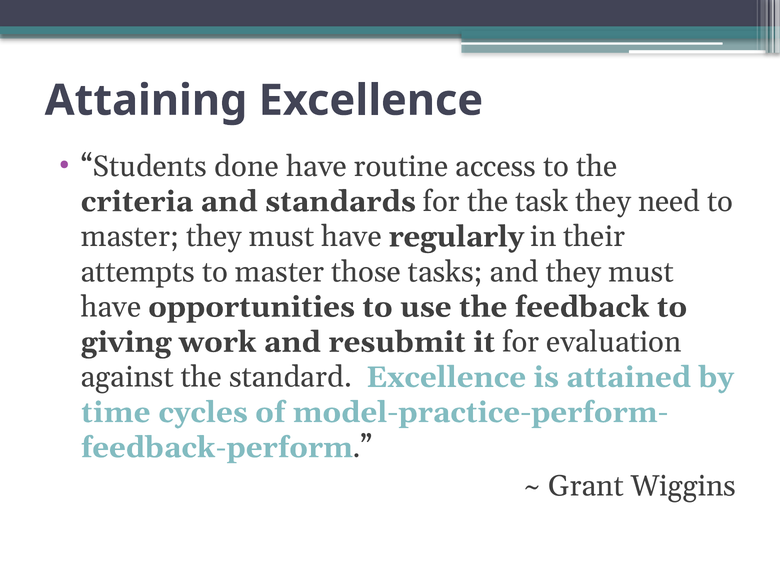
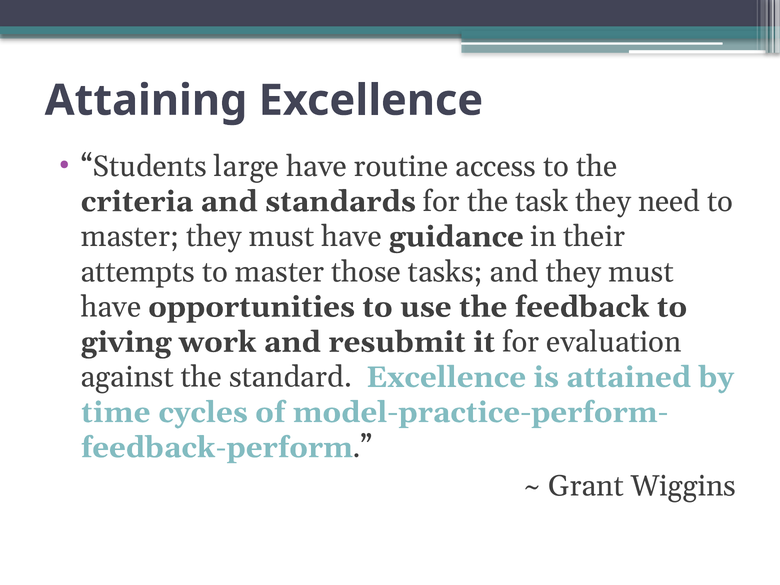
done: done -> large
regularly: regularly -> guidance
